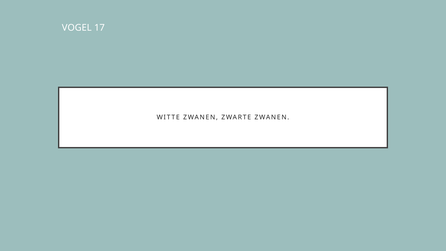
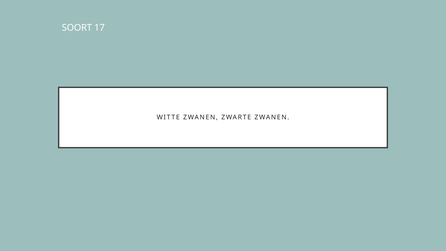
VOGEL: VOGEL -> SOORT
